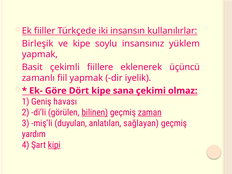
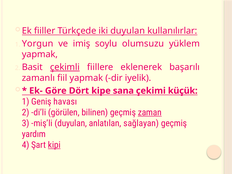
iki insansın: insansın -> duyulan
Birleşik: Birleşik -> Yorgun
ve kipe: kipe -> imiş
insansınız: insansınız -> olumsuzu
çekimli underline: none -> present
üçüncü: üçüncü -> başarılı
olmaz: olmaz -> küçük
bilinen underline: present -> none
